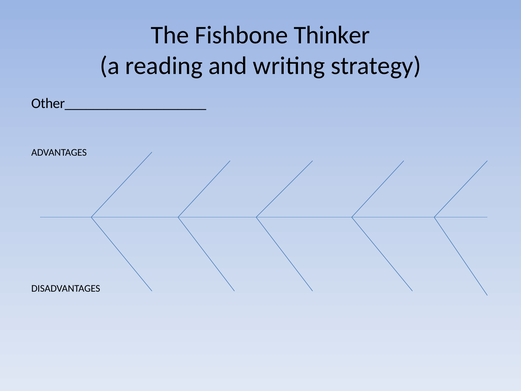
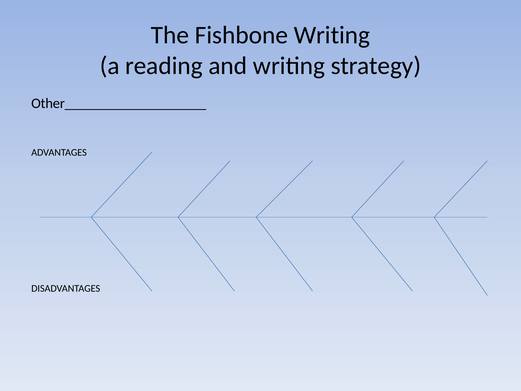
Fishbone Thinker: Thinker -> Writing
